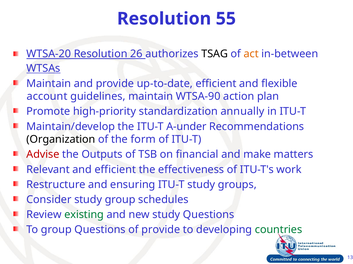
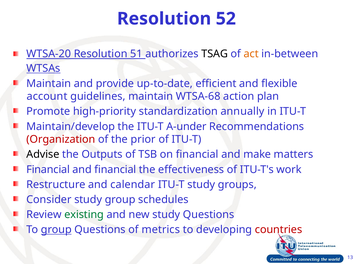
55: 55 -> 52
26: 26 -> 51
WTSA-90: WTSA-90 -> WTSA-68
Organization colour: black -> red
form: form -> prior
Advise colour: red -> black
Relevant at (48, 170): Relevant -> Financial
and efficient: efficient -> financial
ensuring: ensuring -> calendar
group at (56, 230) underline: none -> present
of provide: provide -> metrics
countries colour: green -> red
